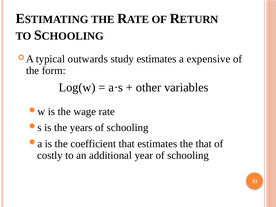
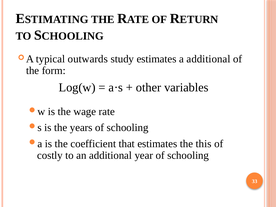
a expensive: expensive -> additional
the that: that -> this
